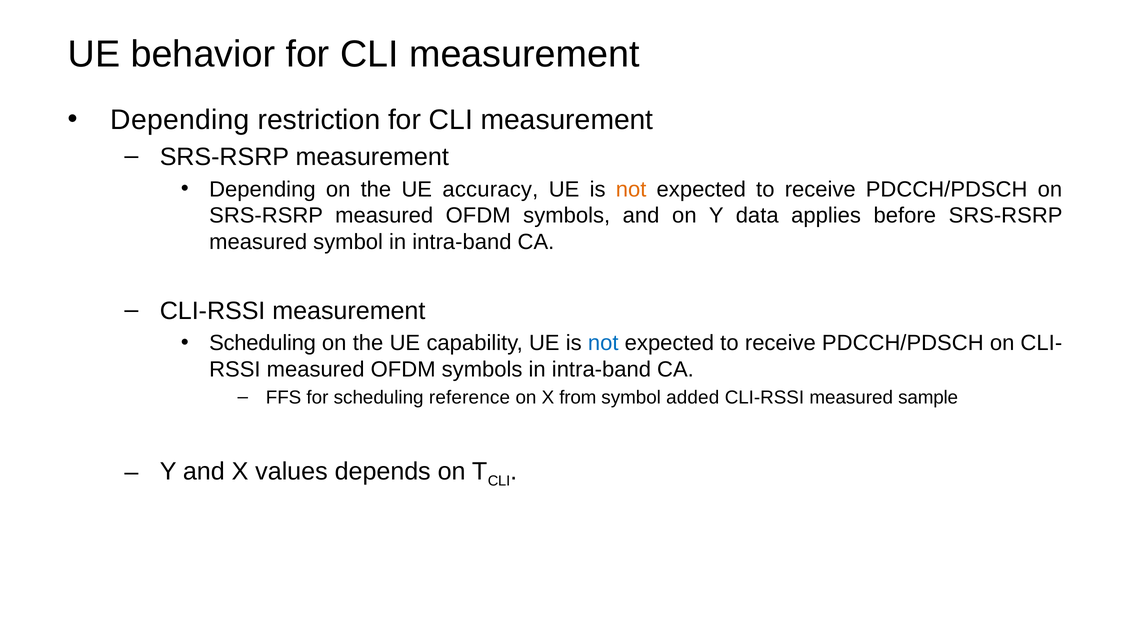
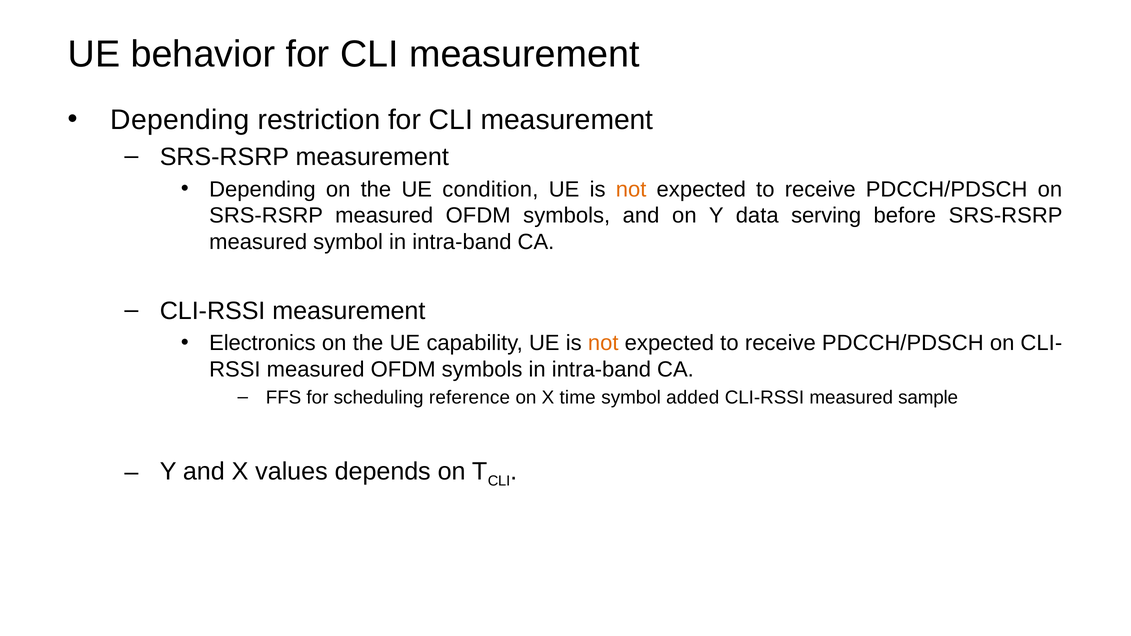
accuracy: accuracy -> condition
applies: applies -> serving
Scheduling at (263, 343): Scheduling -> Electronics
not at (603, 343) colour: blue -> orange
from: from -> time
